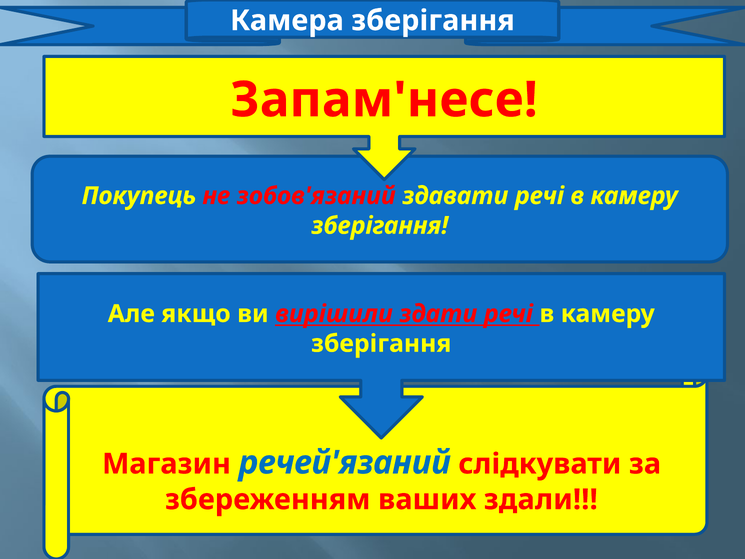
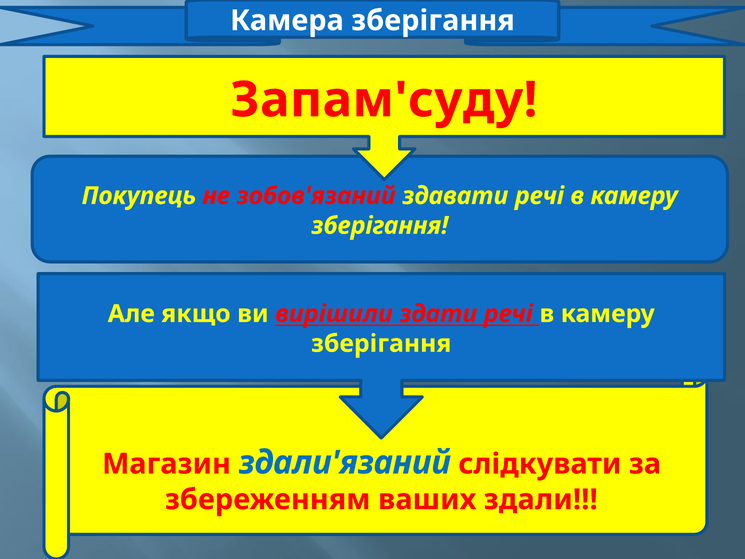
Запам'несе: Запам'несе -> Запам'суду
речей'язаний: речей'язаний -> здали'язаний
